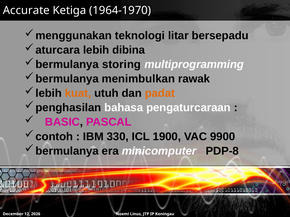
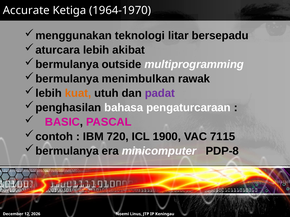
dibina: dibina -> akibat
storing: storing -> outside
padat colour: orange -> purple
330: 330 -> 720
9900: 9900 -> 7115
